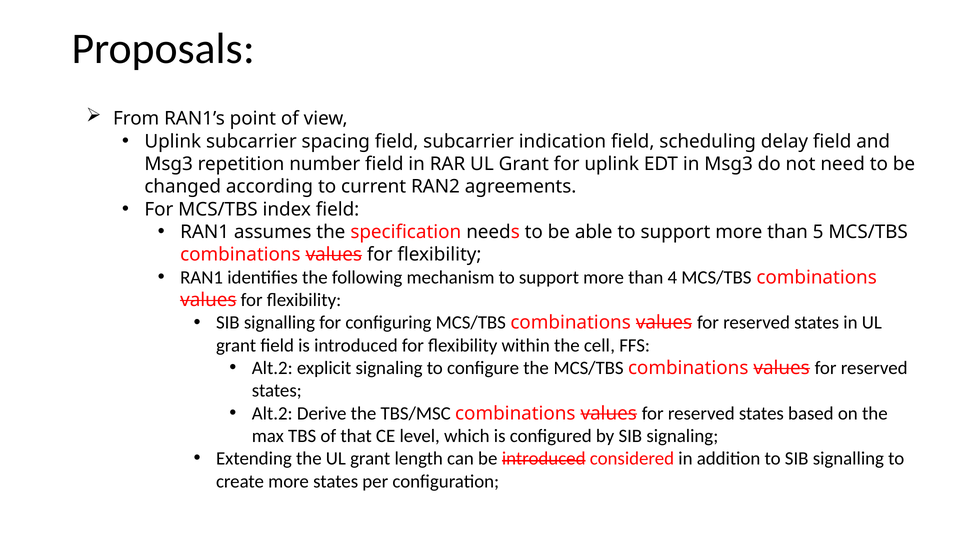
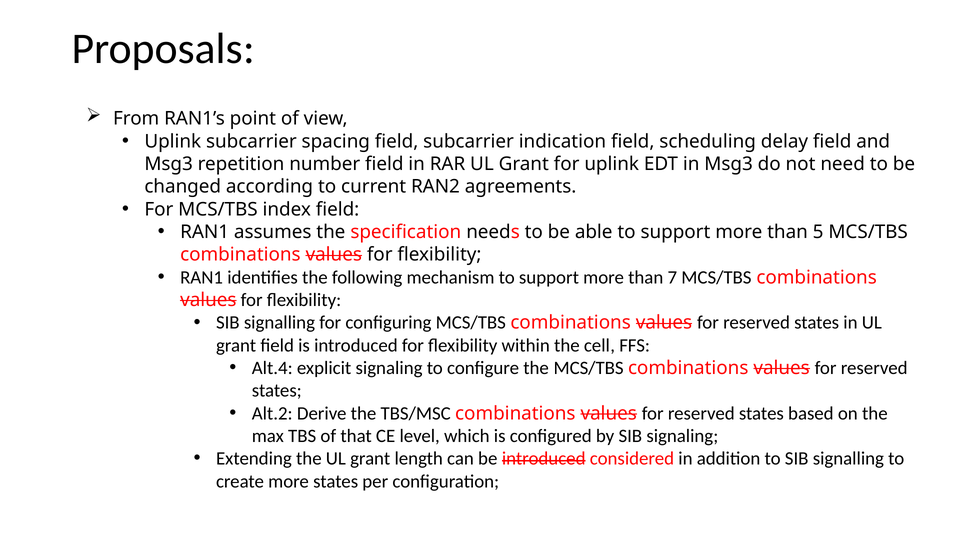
4: 4 -> 7
Alt.2 at (272, 368): Alt.2 -> Alt.4
